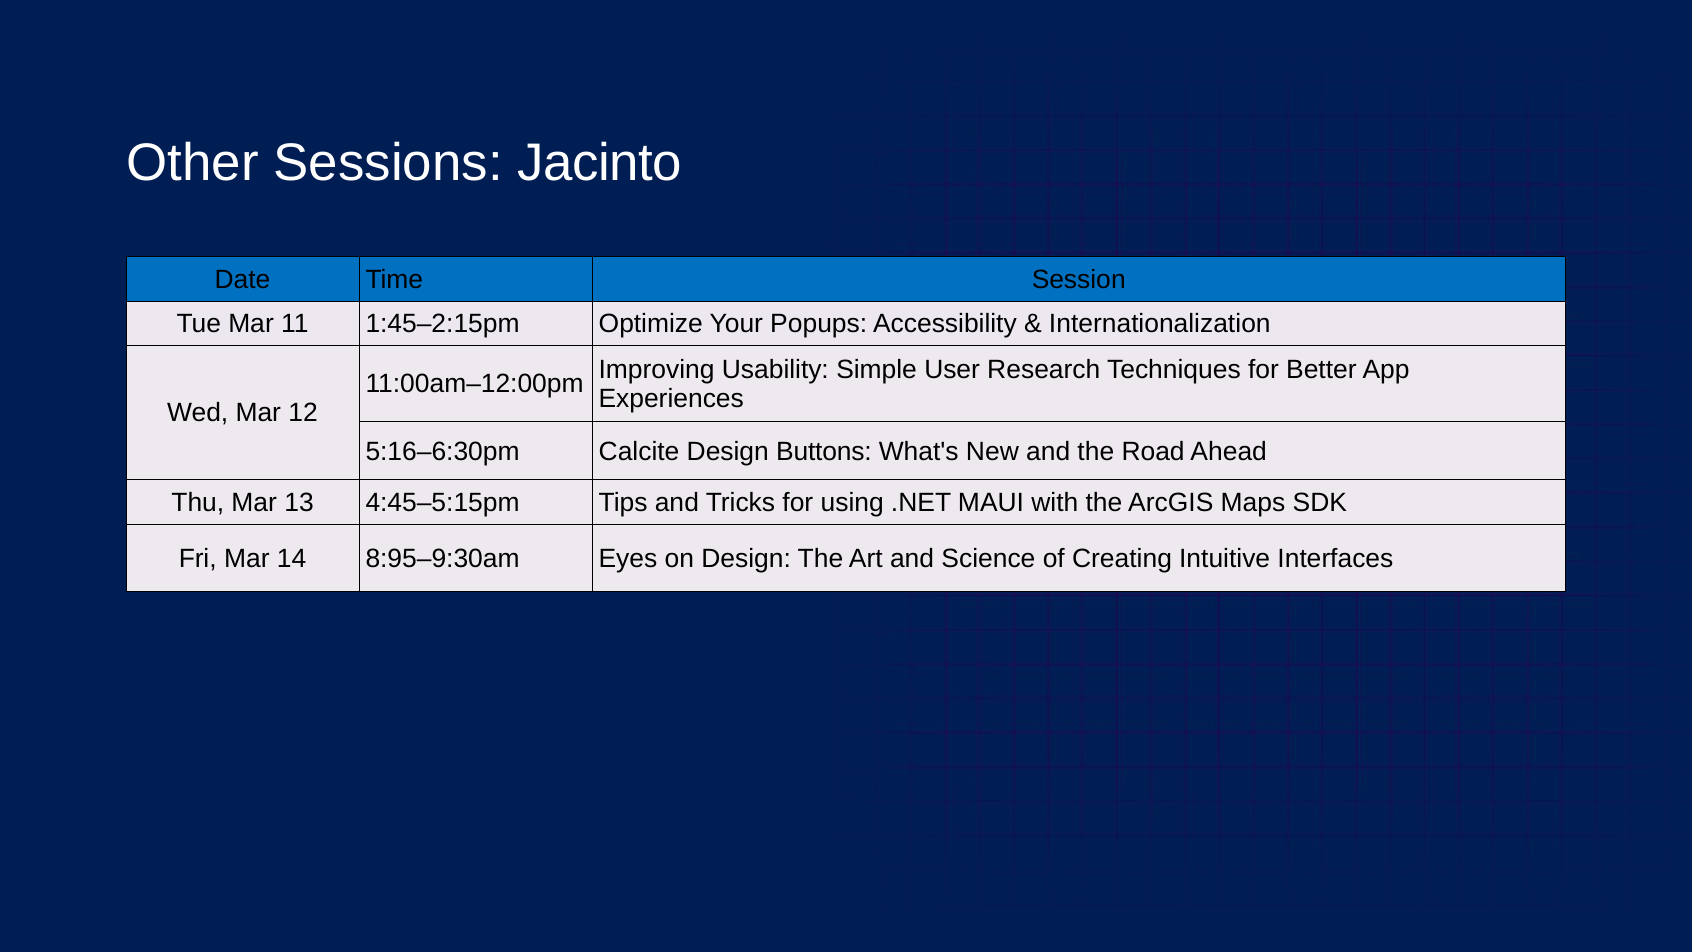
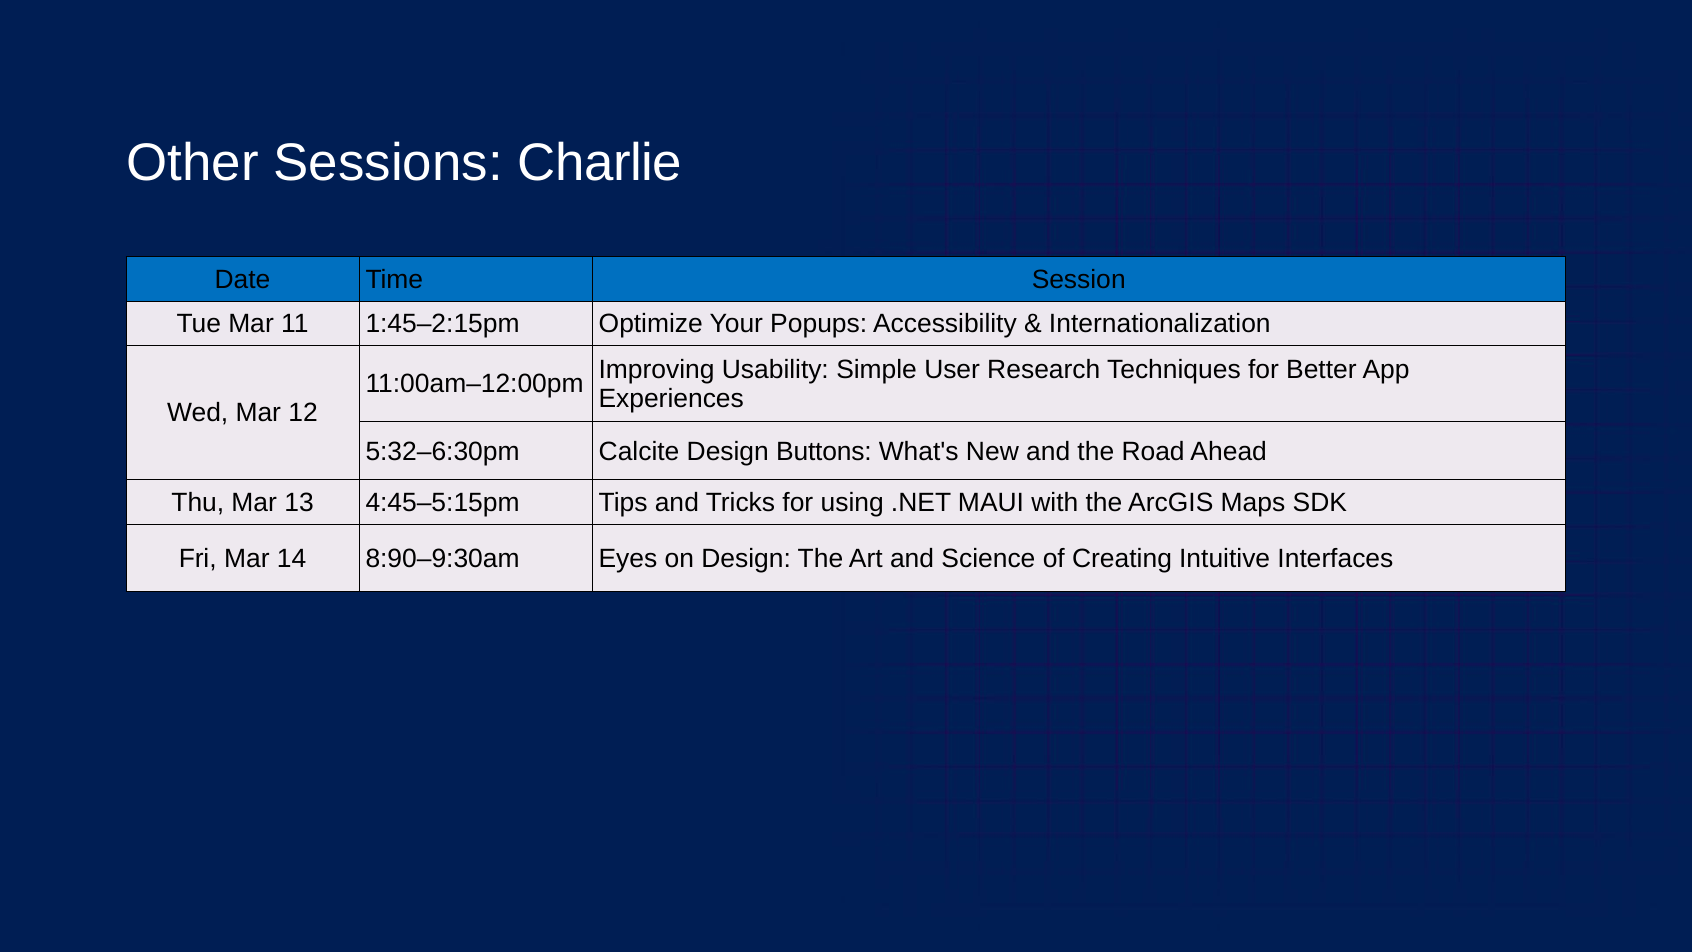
Jacinto: Jacinto -> Charlie
5:16–6:30pm: 5:16–6:30pm -> 5:32–6:30pm
8:95–9:30am: 8:95–9:30am -> 8:90–9:30am
